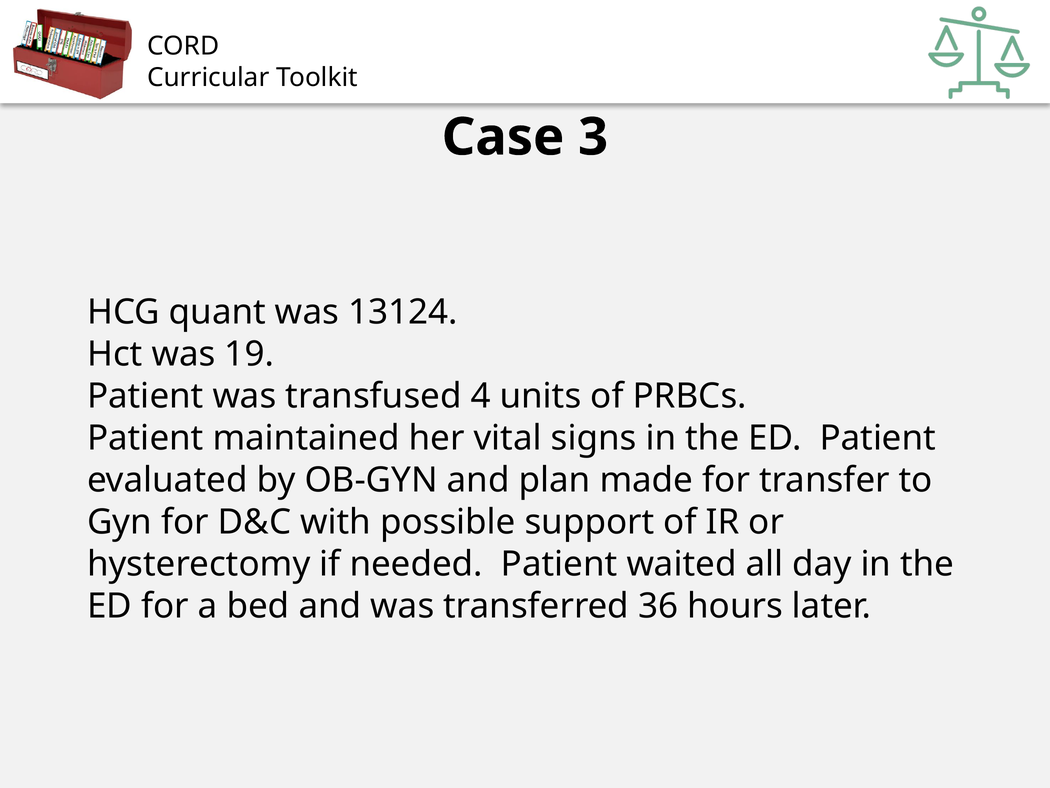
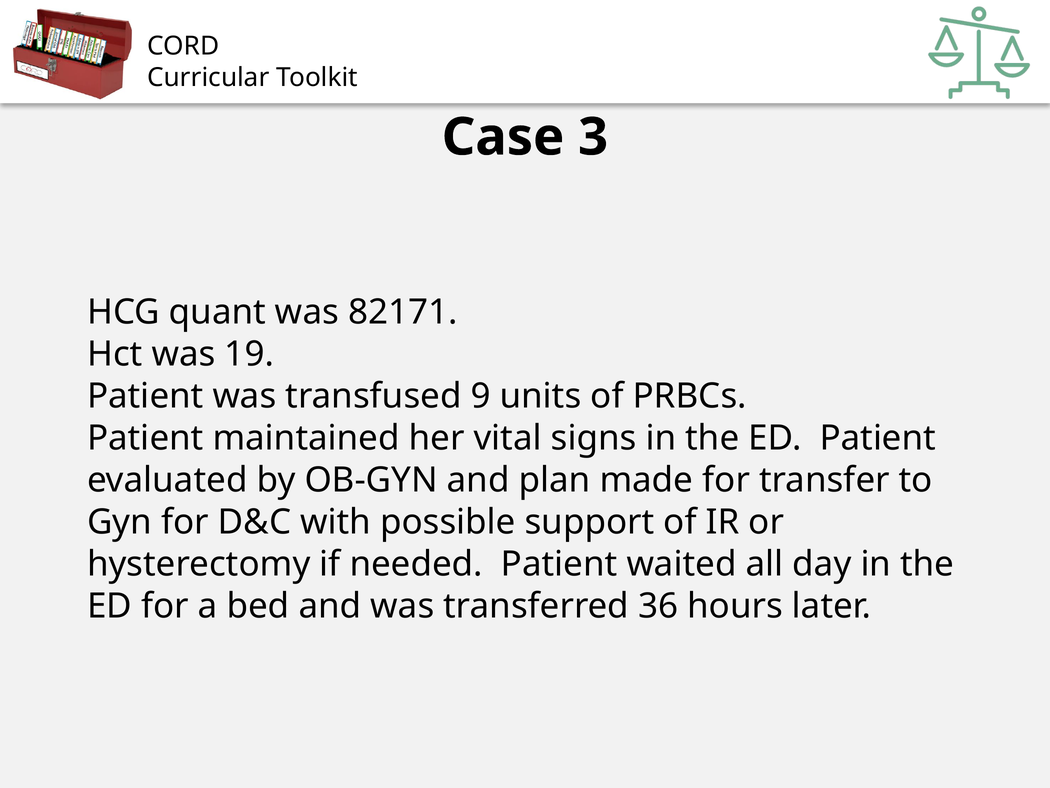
13124: 13124 -> 82171
4: 4 -> 9
